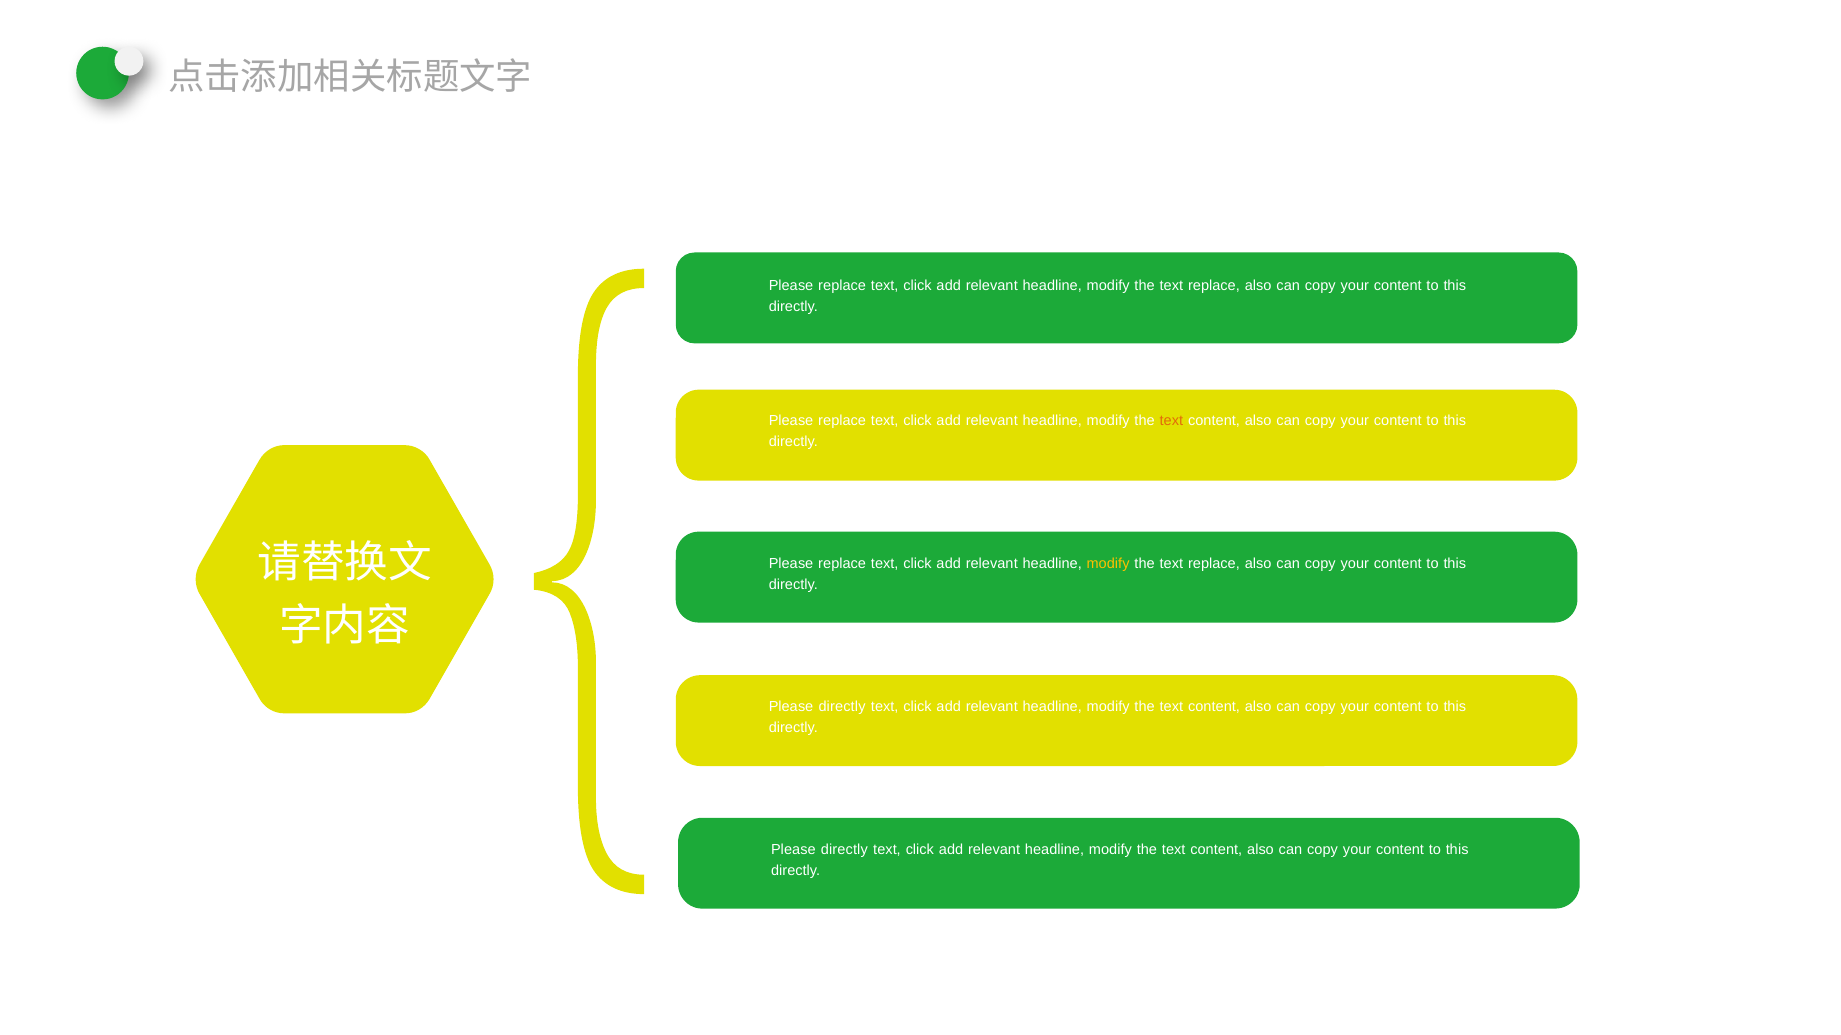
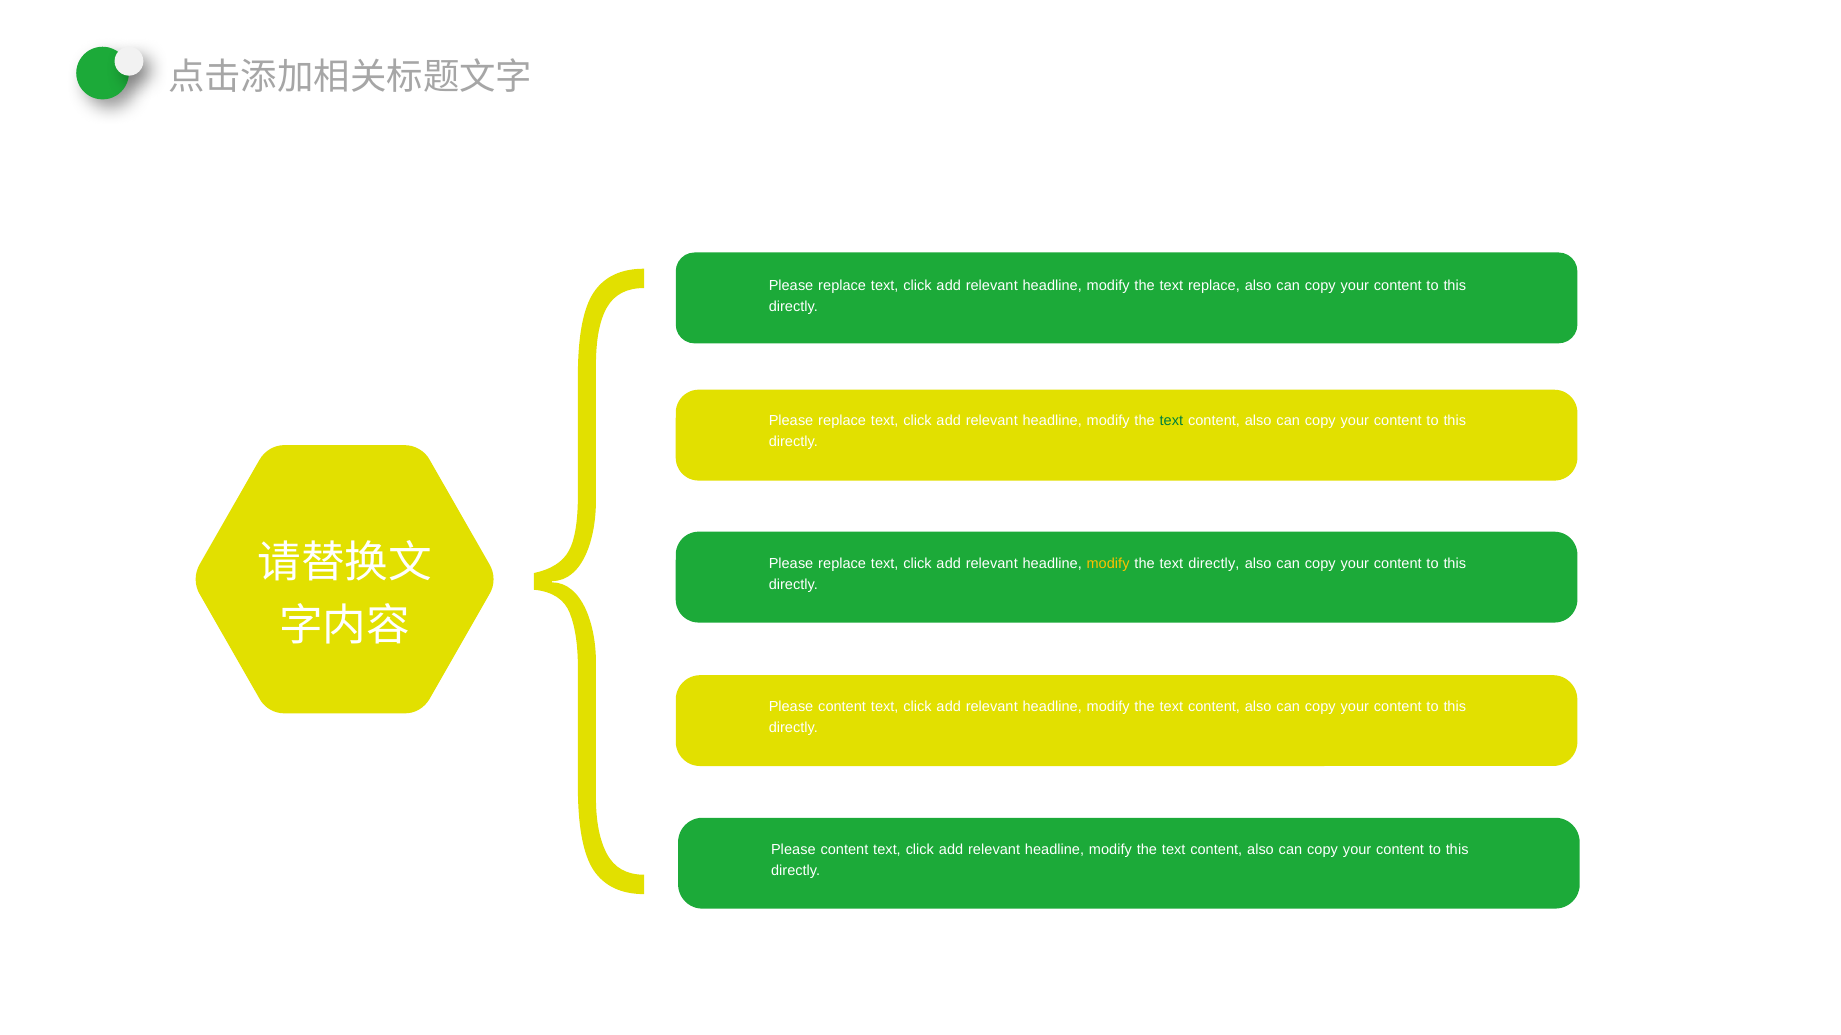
text at (1171, 421) colour: orange -> green
replace at (1214, 564): replace -> directly
directly at (842, 707): directly -> content
directly at (844, 851): directly -> content
